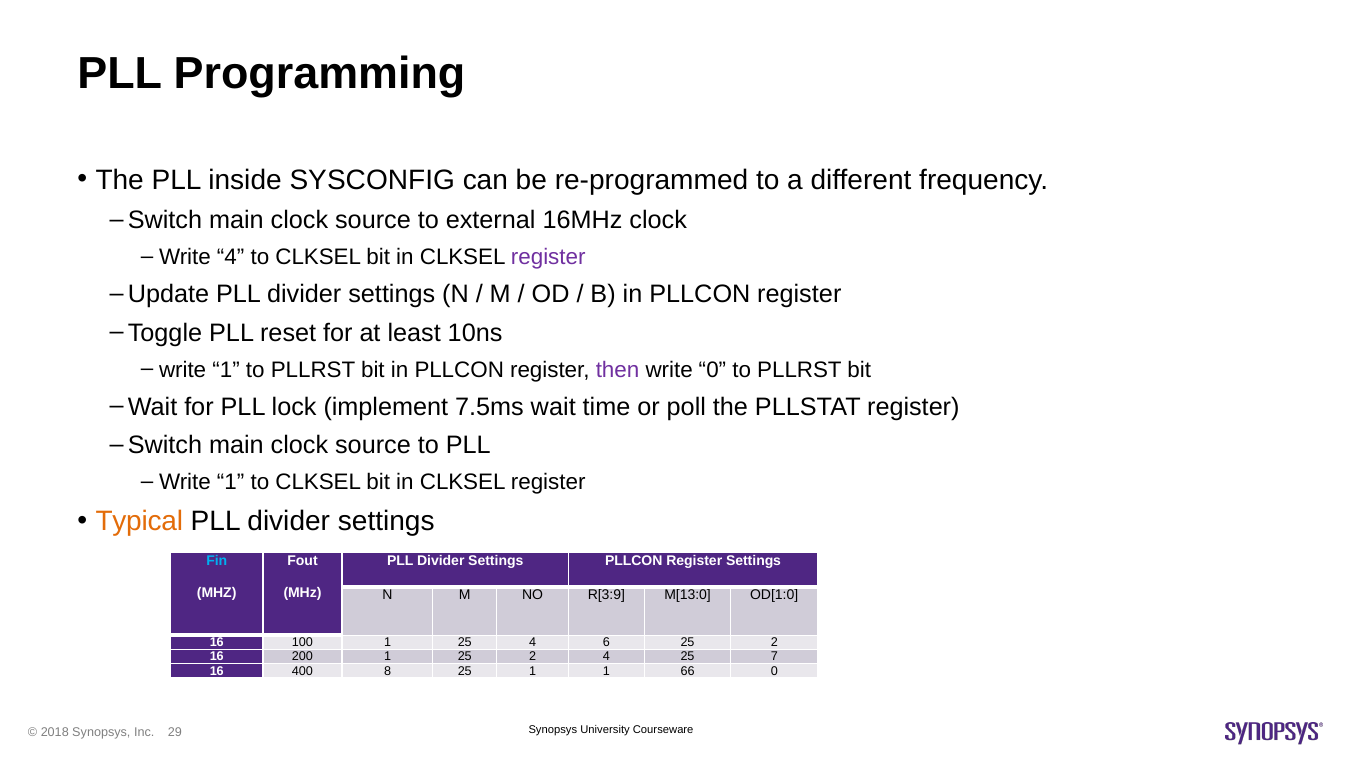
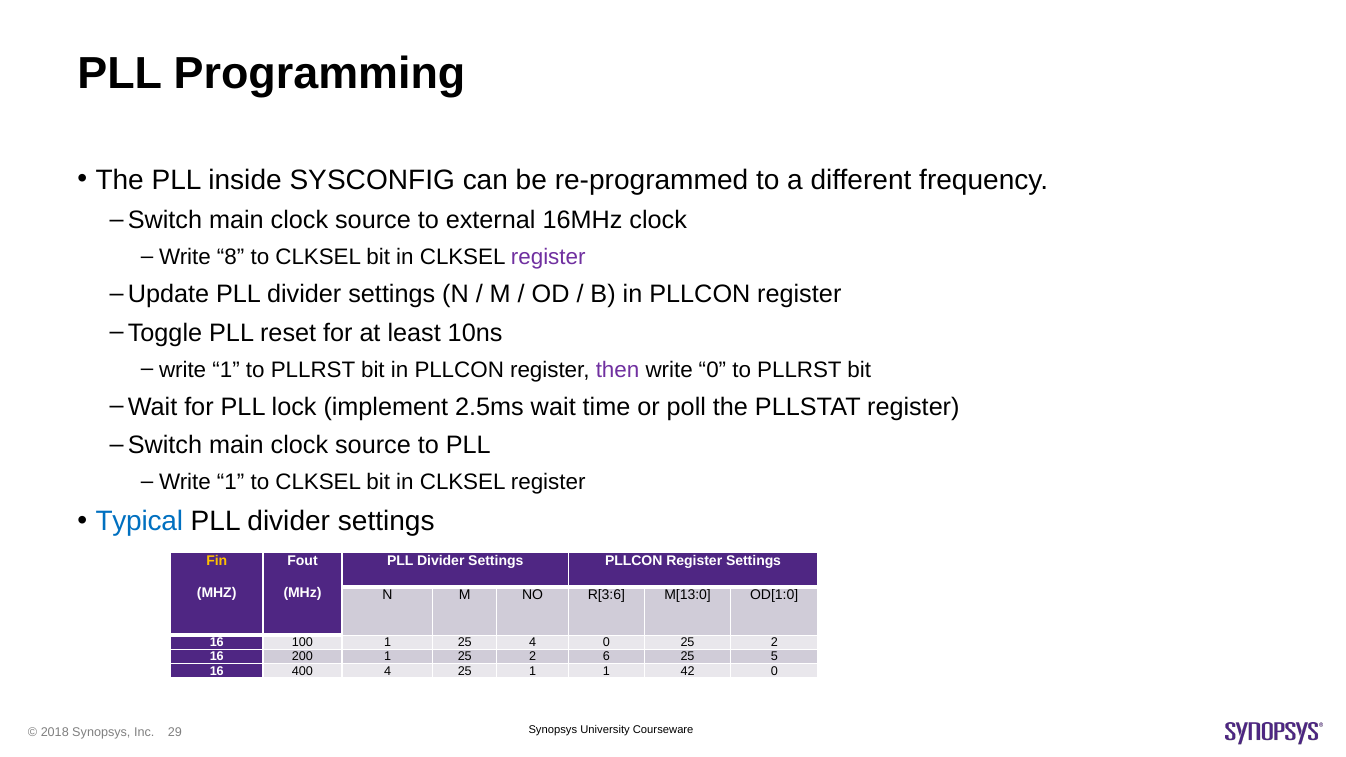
Write 4: 4 -> 8
7.5ms: 7.5ms -> 2.5ms
Typical colour: orange -> blue
Fin colour: light blue -> yellow
R[3:9: R[3:9 -> R[3:6
4 6: 6 -> 0
2 4: 4 -> 6
7: 7 -> 5
400 8: 8 -> 4
66: 66 -> 42
